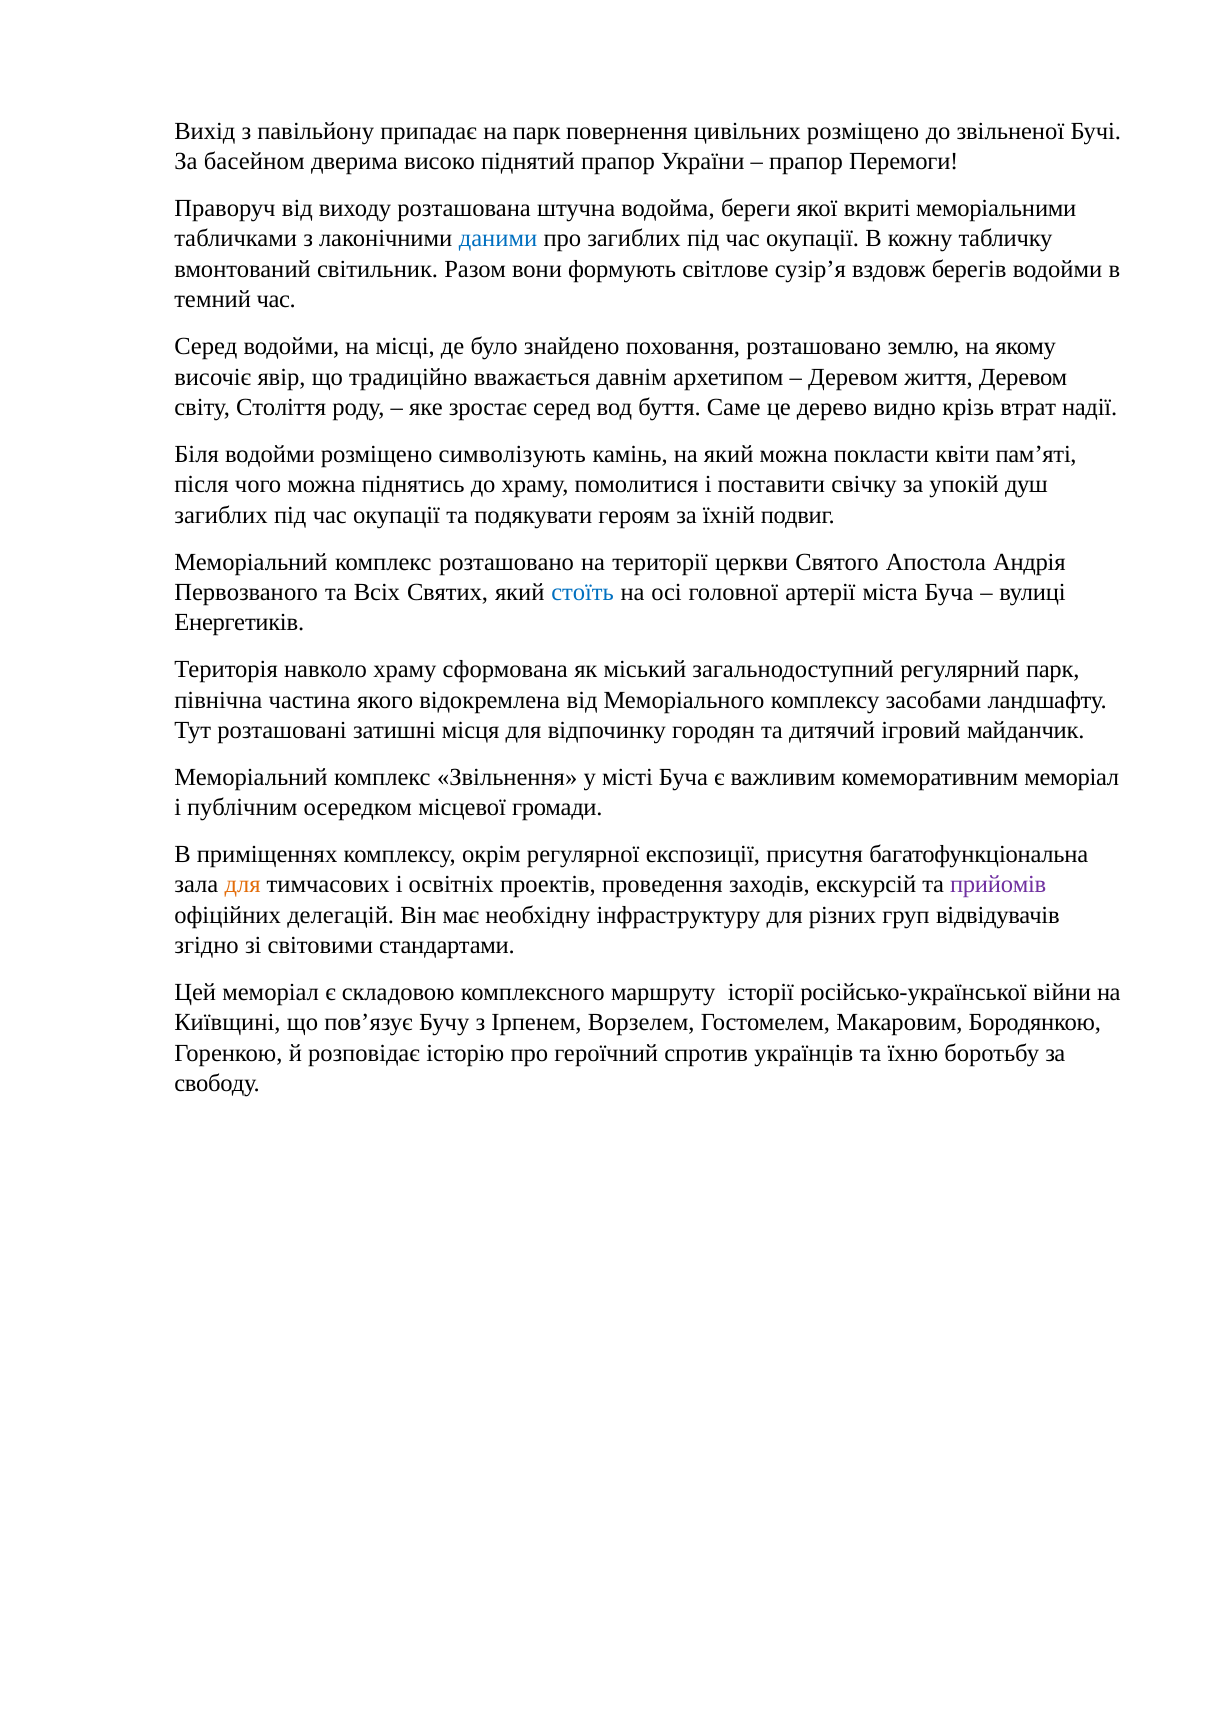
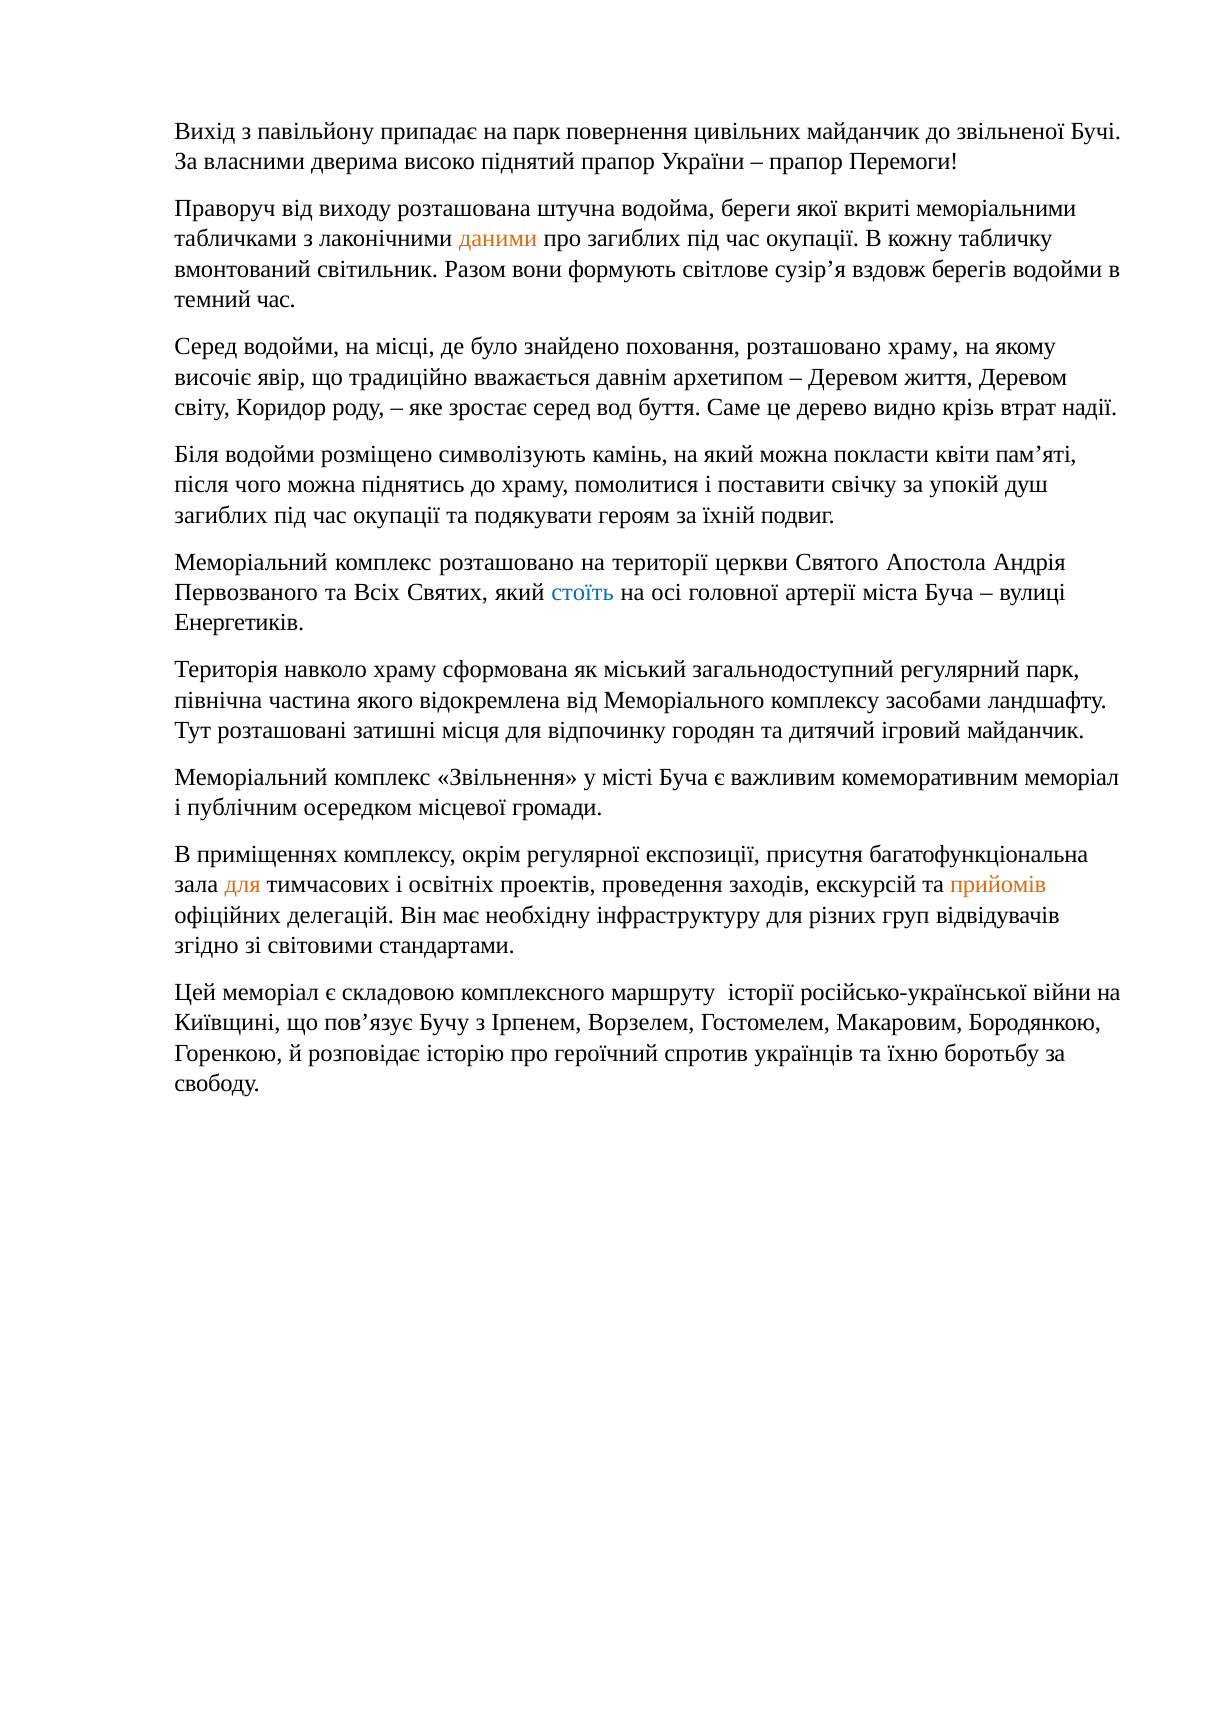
цивільних розміщено: розміщено -> майданчик
басейном: басейном -> власними
даними colour: blue -> orange
розташовано землю: землю -> храму
Століття: Століття -> Коридор
прийомів colour: purple -> orange
